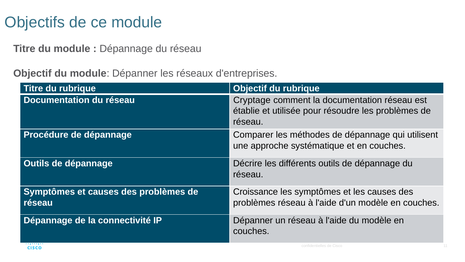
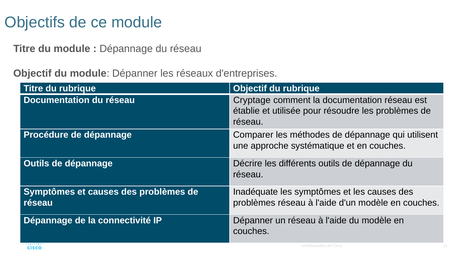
Croissance: Croissance -> Inadéquate
